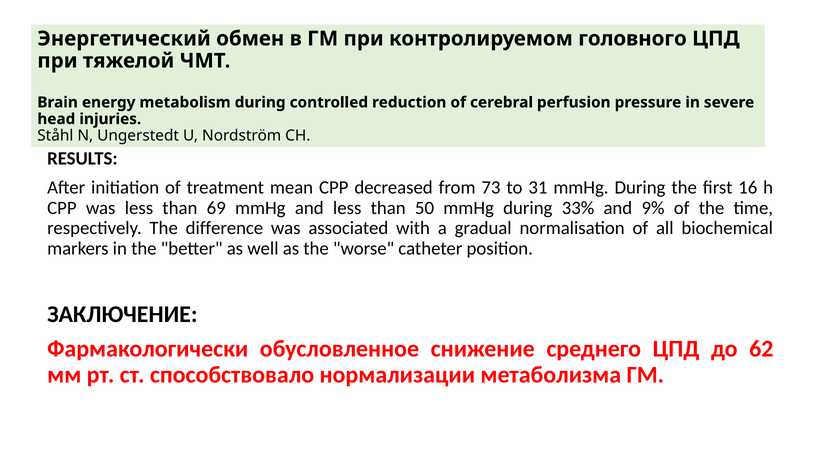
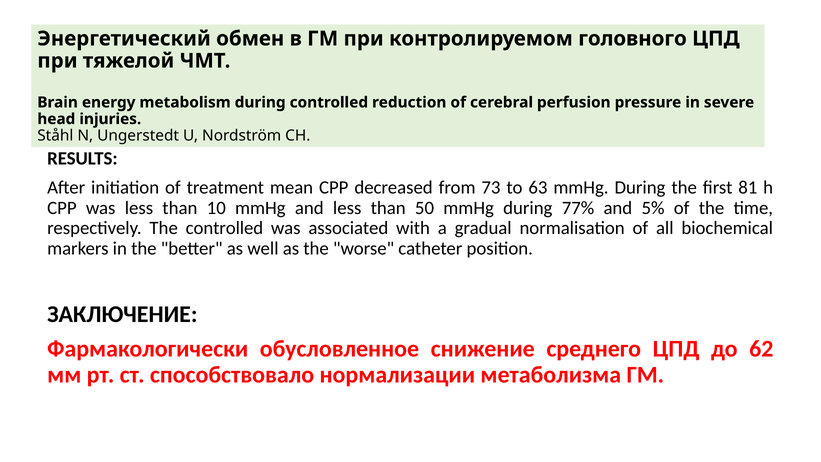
31: 31 -> 63
16: 16 -> 81
69: 69 -> 10
33%: 33% -> 77%
9%: 9% -> 5%
The difference: difference -> controlled
